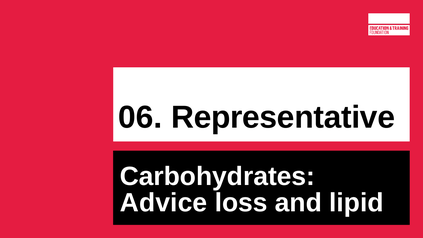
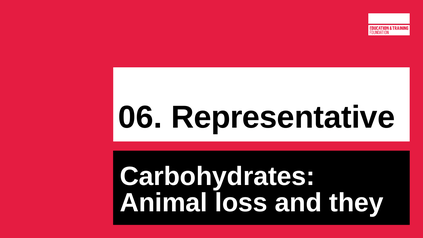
Advice: Advice -> Animal
lipid: lipid -> they
